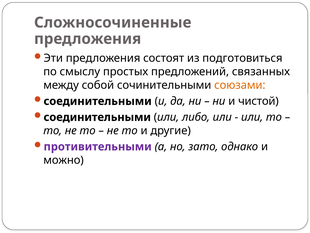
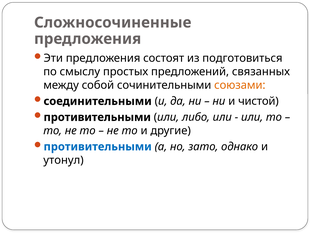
соединительными at (97, 117): соединительными -> противительными
противительными at (98, 146) colour: purple -> blue
можно: можно -> утонул
